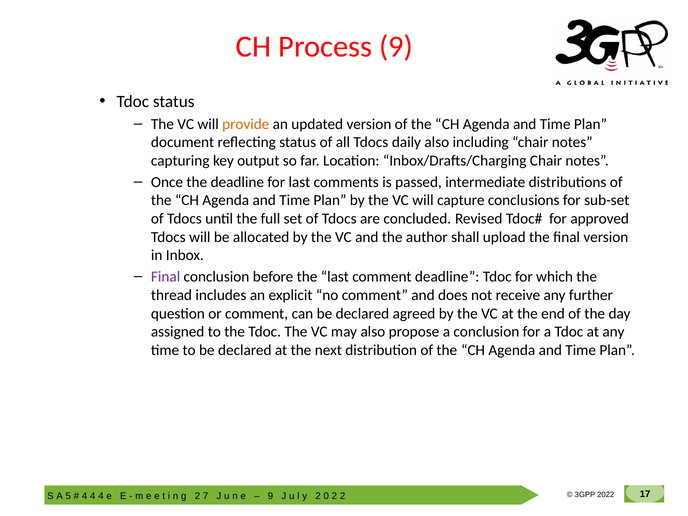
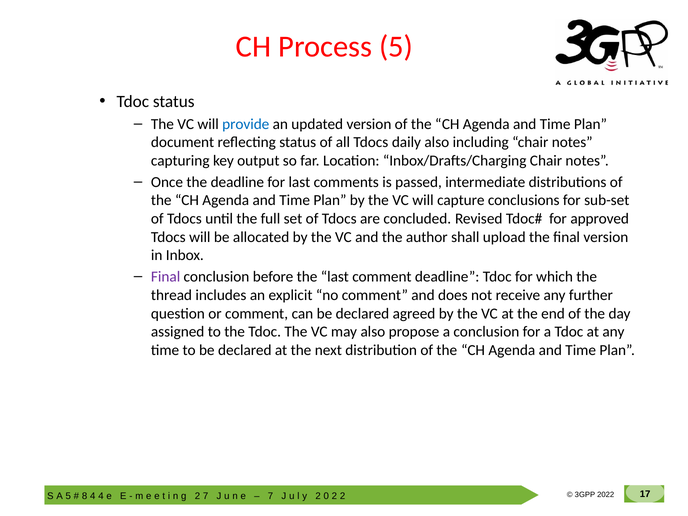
Process 9: 9 -> 5
provide colour: orange -> blue
4 at (85, 496): 4 -> 8
9 at (270, 496): 9 -> 7
